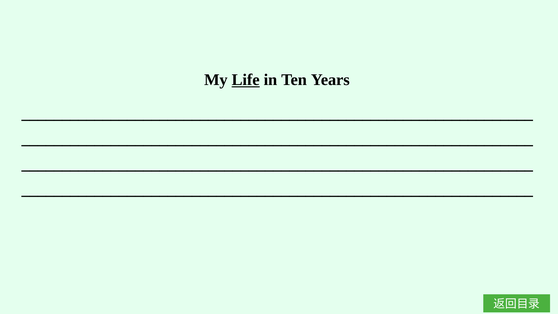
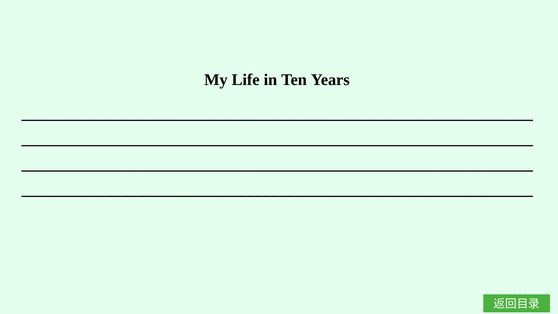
Life underline: present -> none
